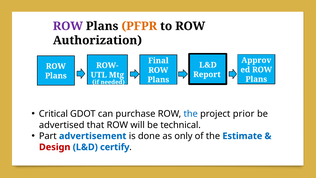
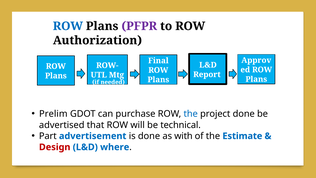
ROW at (68, 26) colour: purple -> blue
PFPR colour: orange -> purple
Critical: Critical -> Prelim
project prior: prior -> done
only: only -> with
certify: certify -> where
